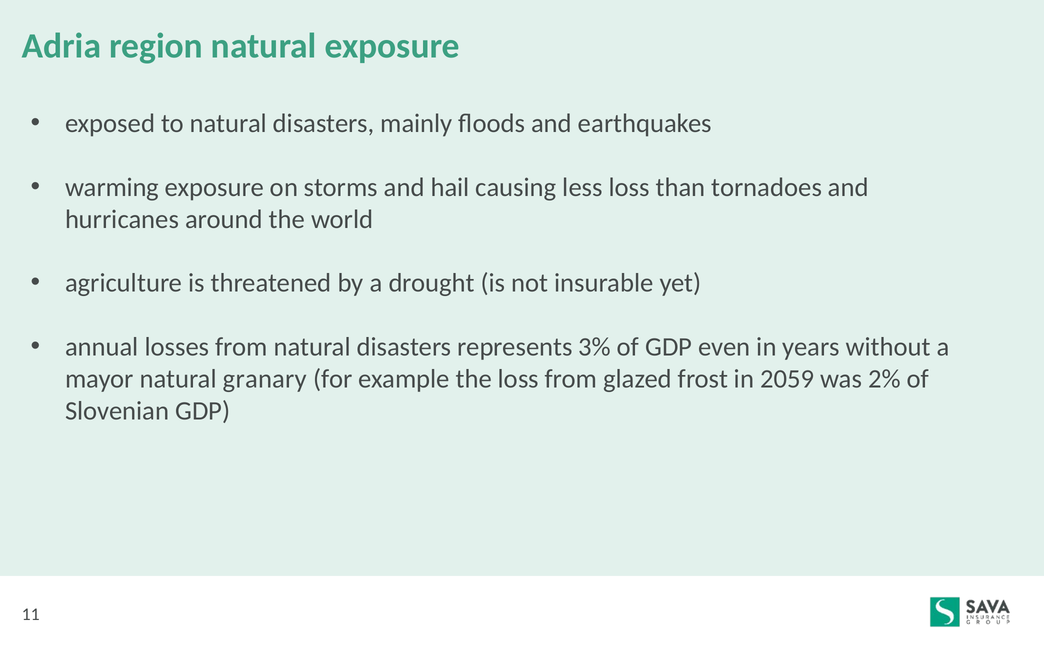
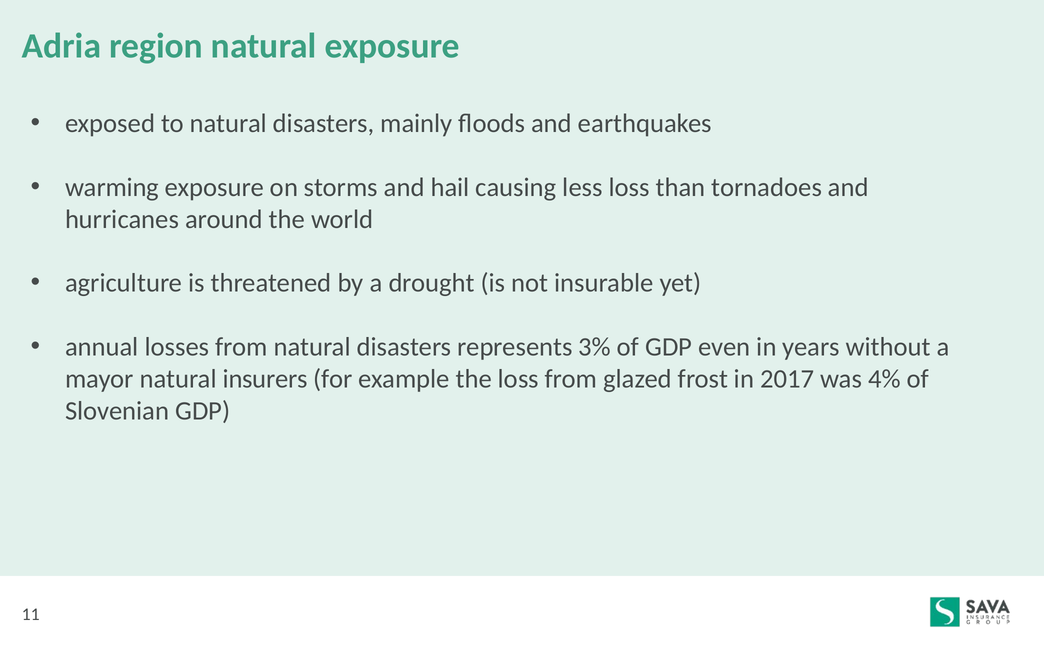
granary: granary -> insurers
2059: 2059 -> 2017
2%: 2% -> 4%
